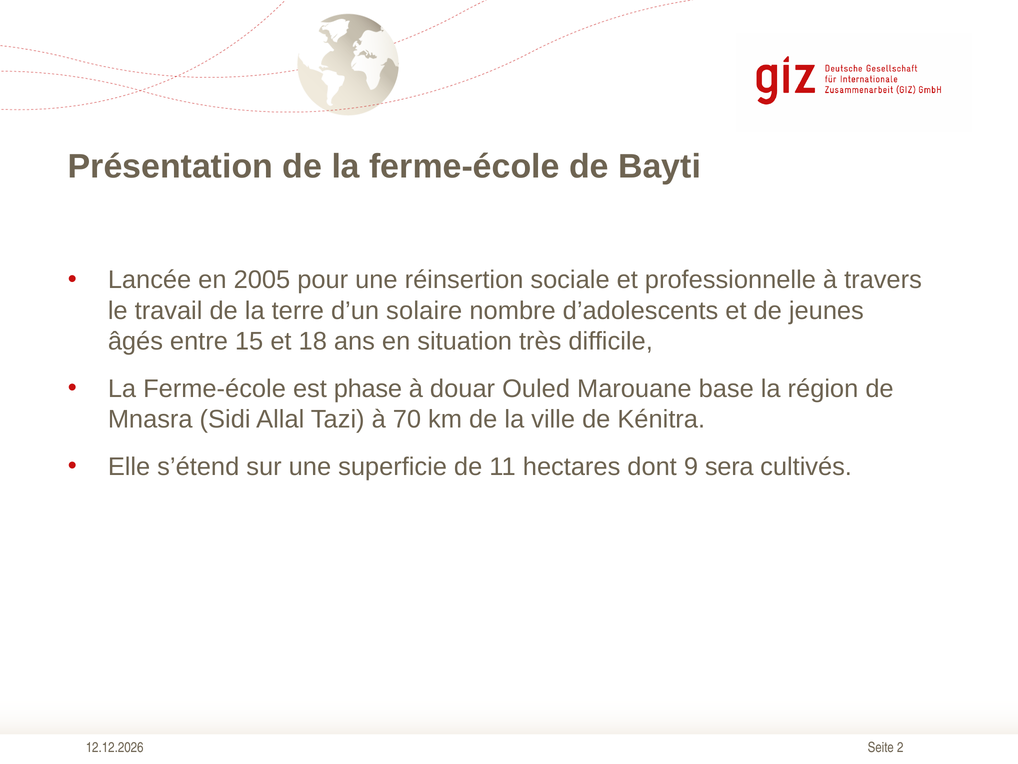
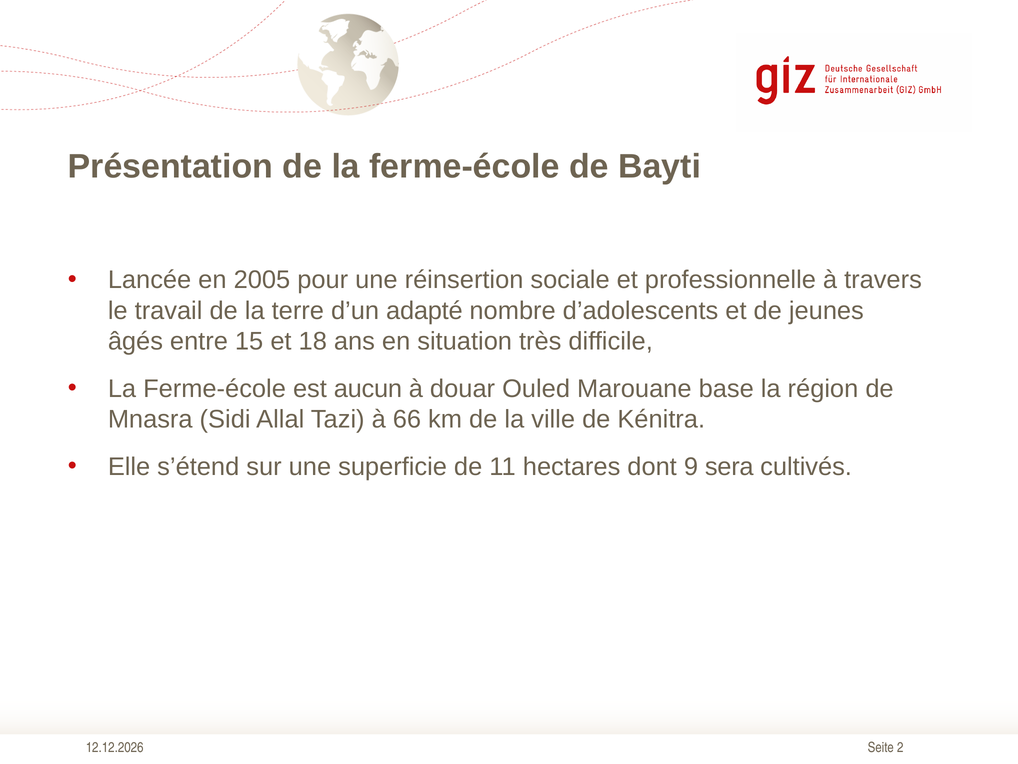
solaire: solaire -> adapté
phase: phase -> aucun
70: 70 -> 66
